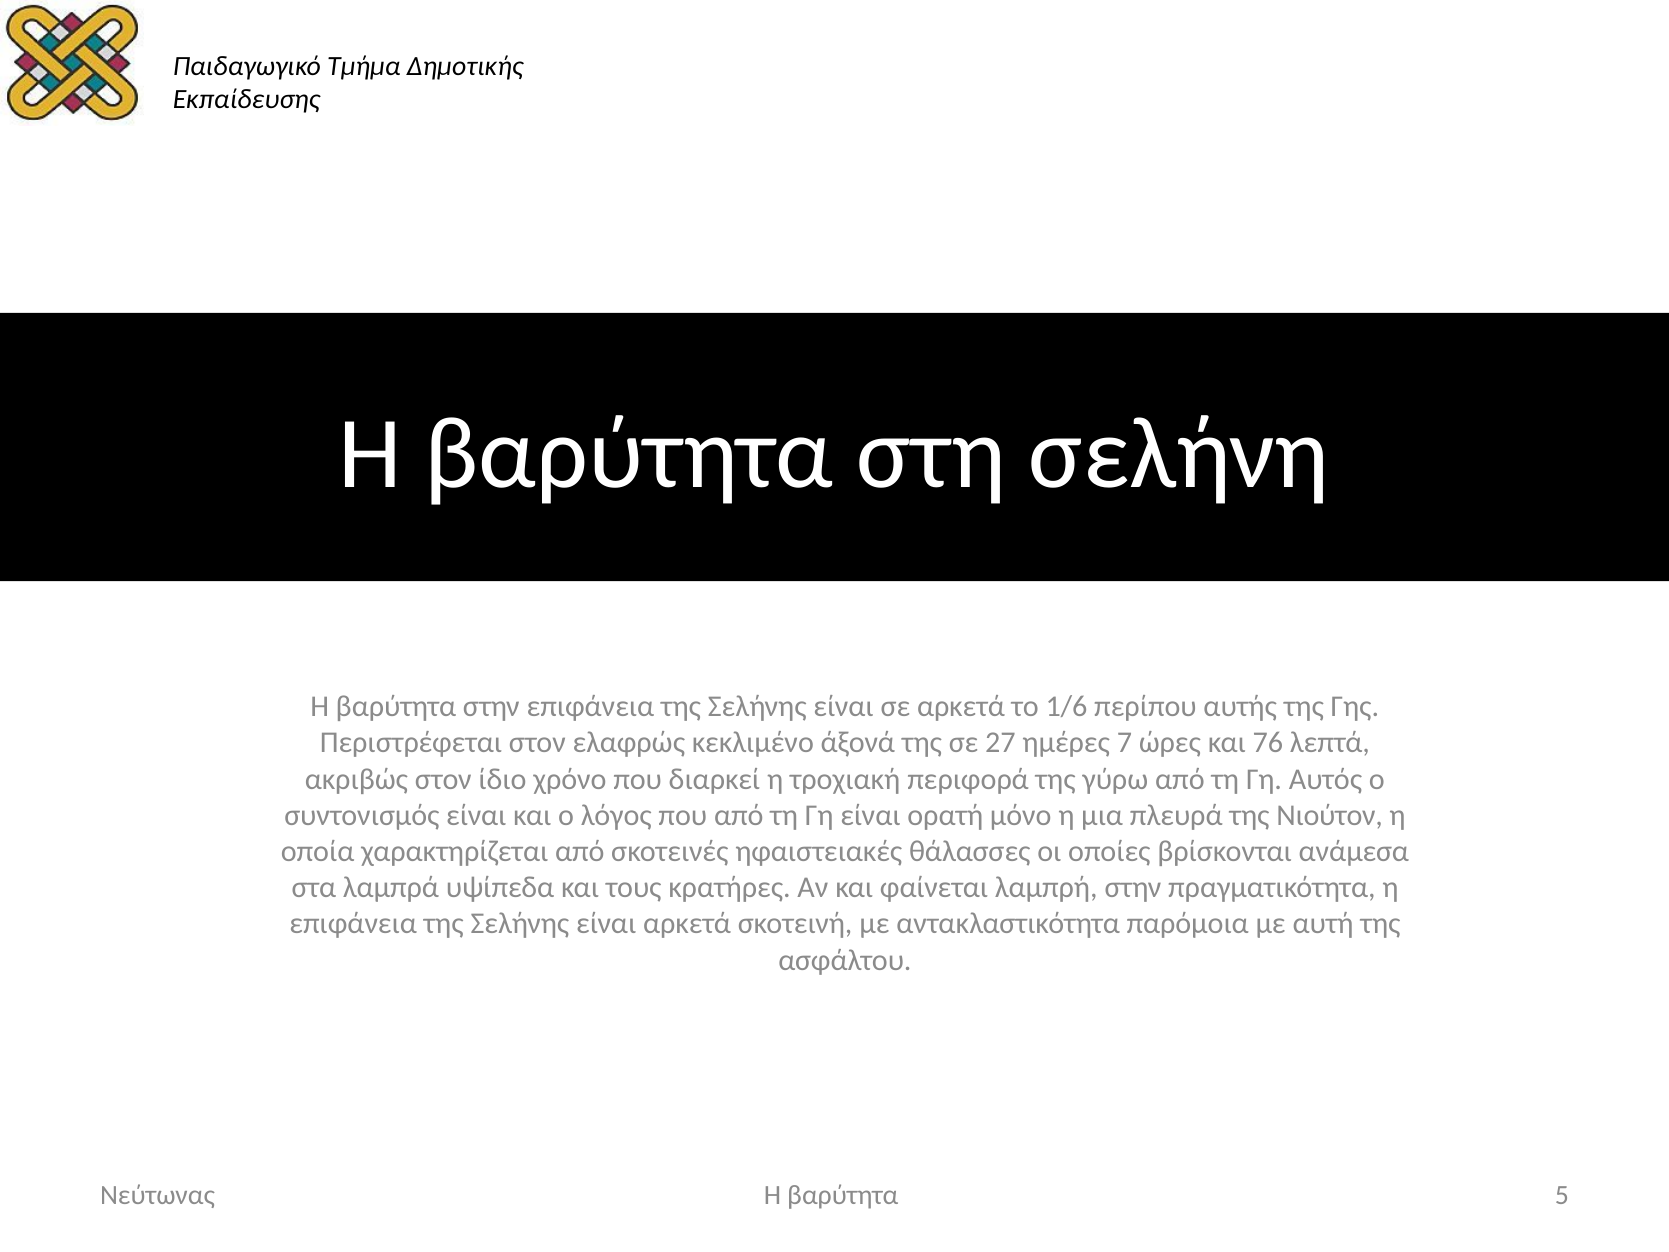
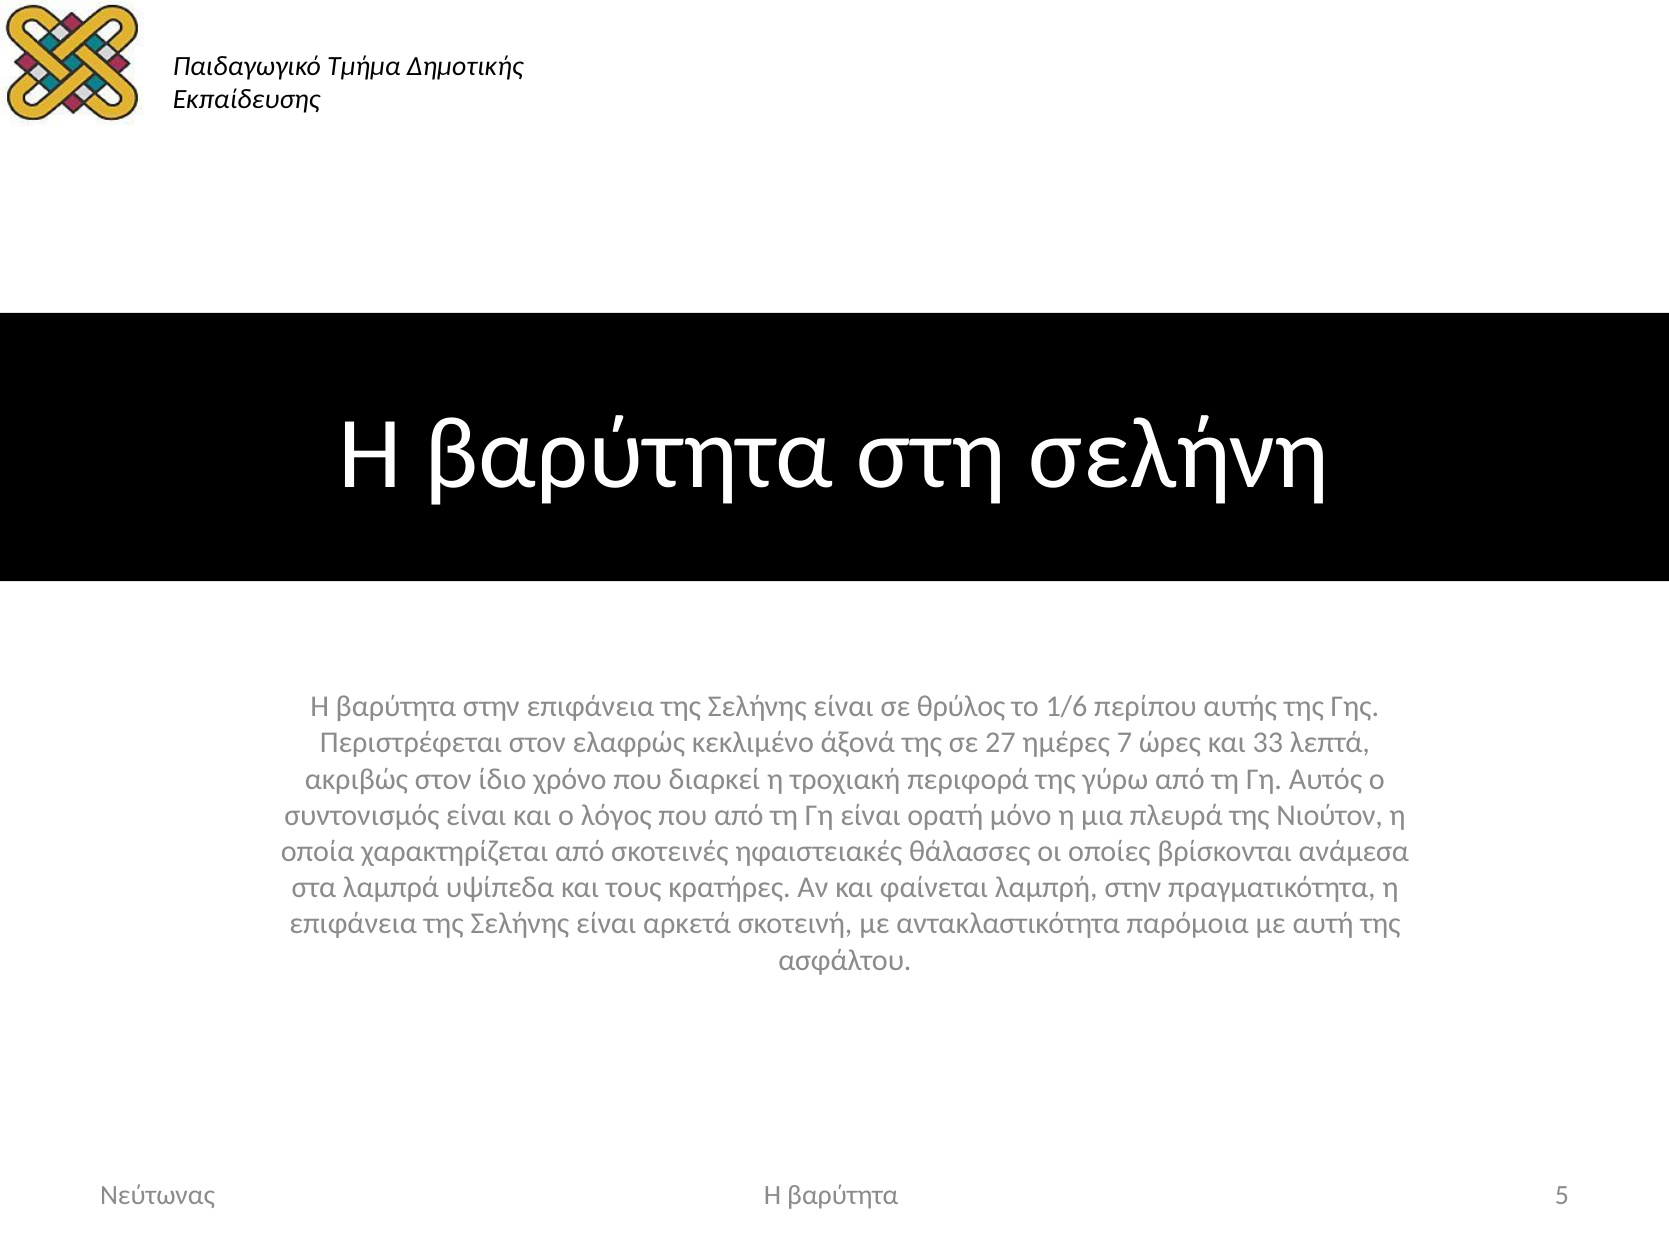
σε αρκετά: αρκετά -> θρύλος
76: 76 -> 33
